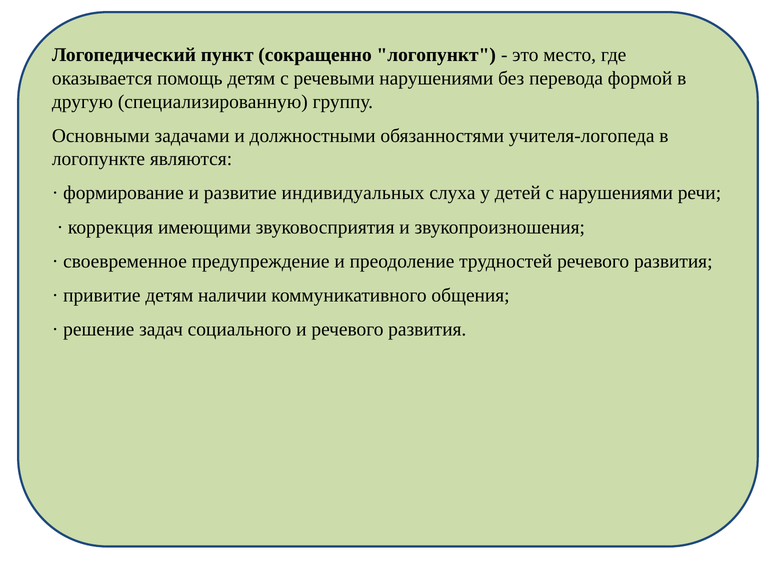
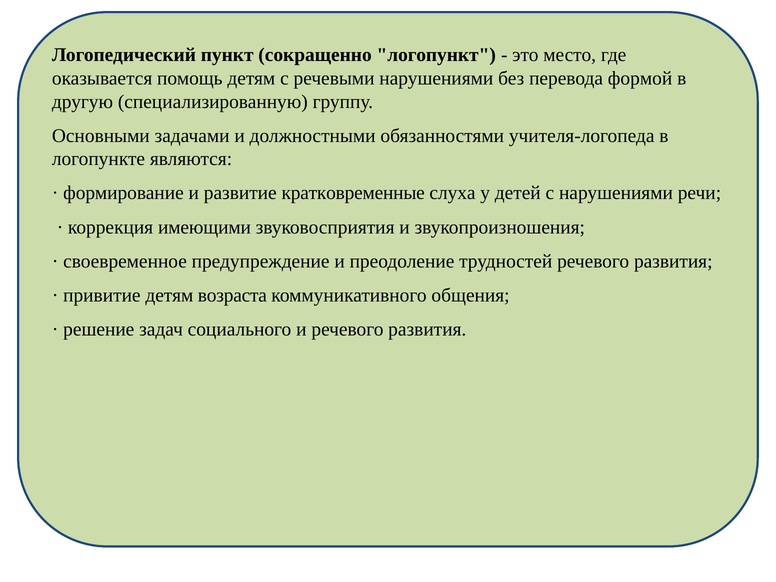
индивидуальных: индивидуальных -> кратковременные
наличии: наличии -> возраста
